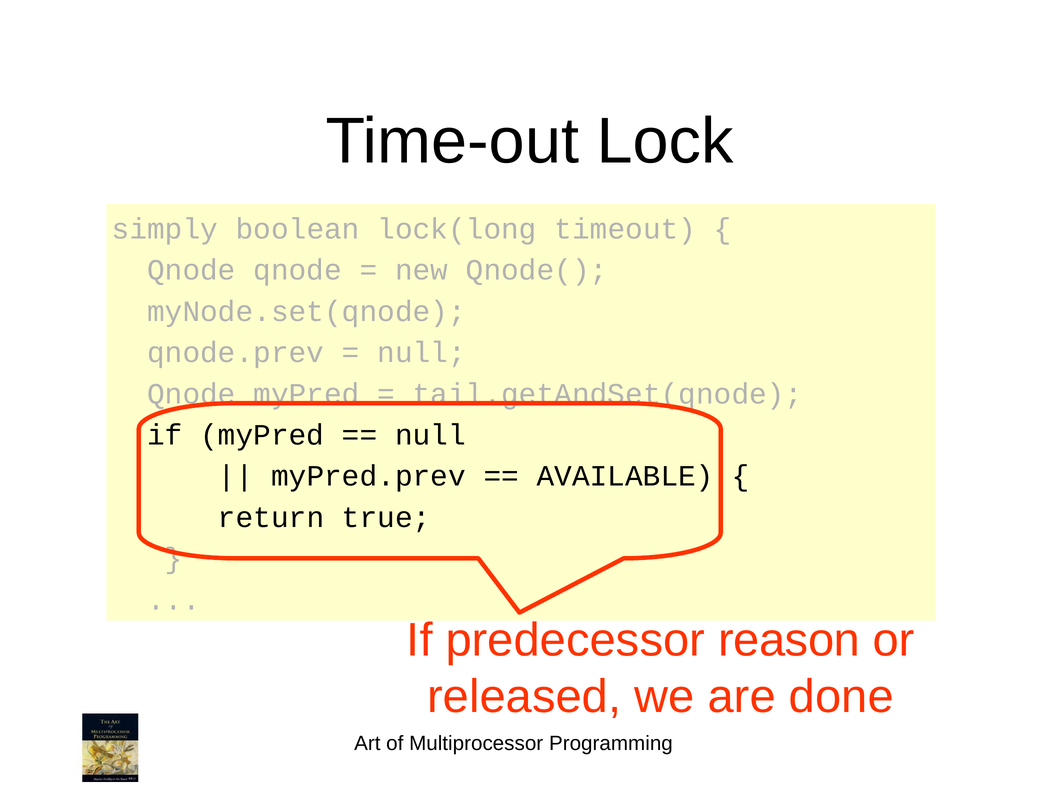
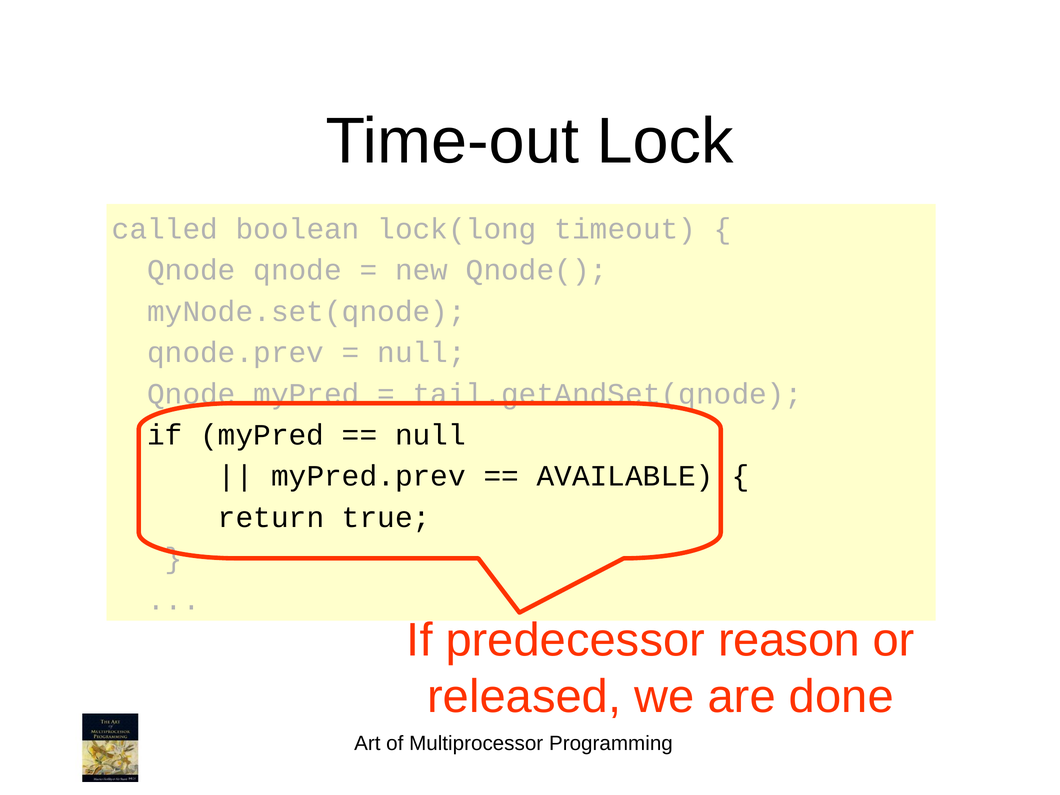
simply: simply -> called
